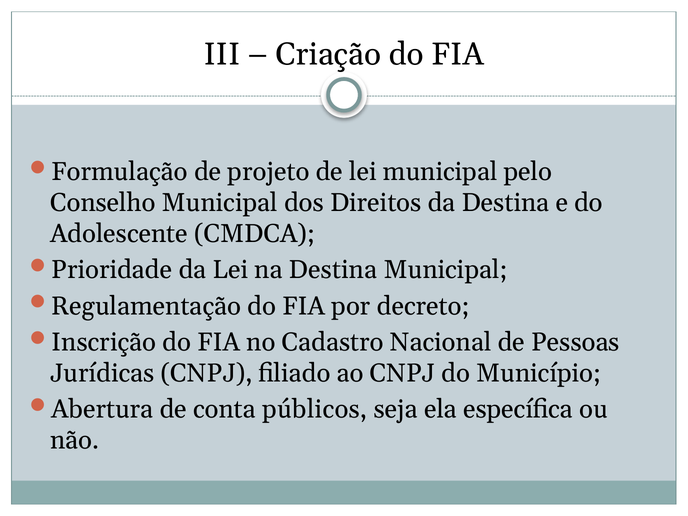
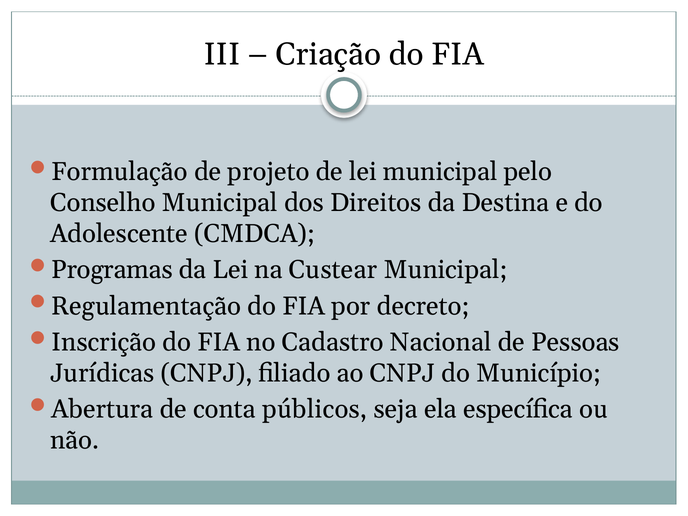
Prioridade: Prioridade -> Programas
na Destina: Destina -> Custear
